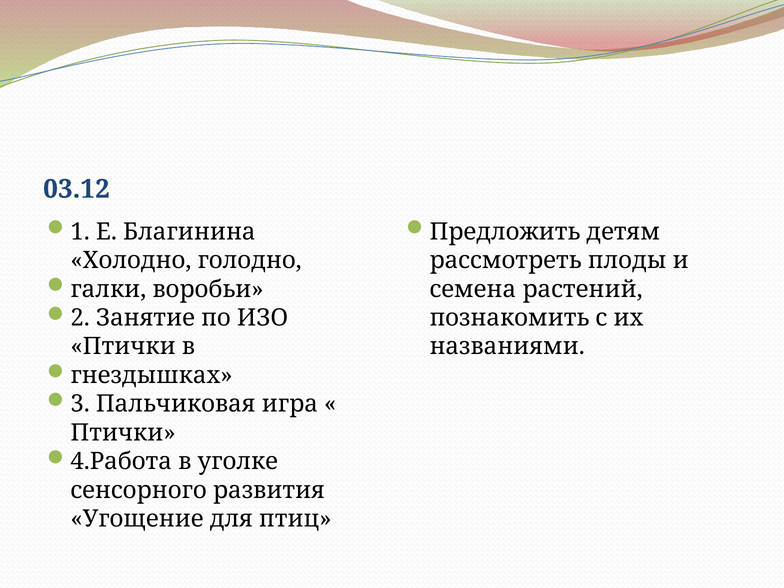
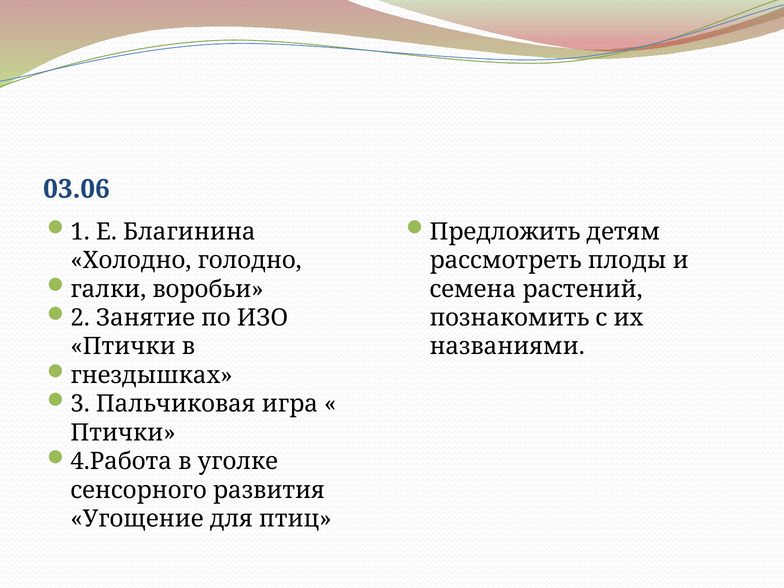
03.12: 03.12 -> 03.06
